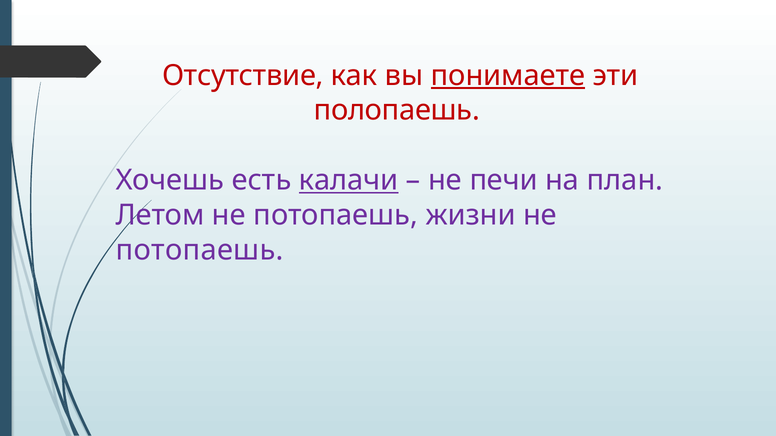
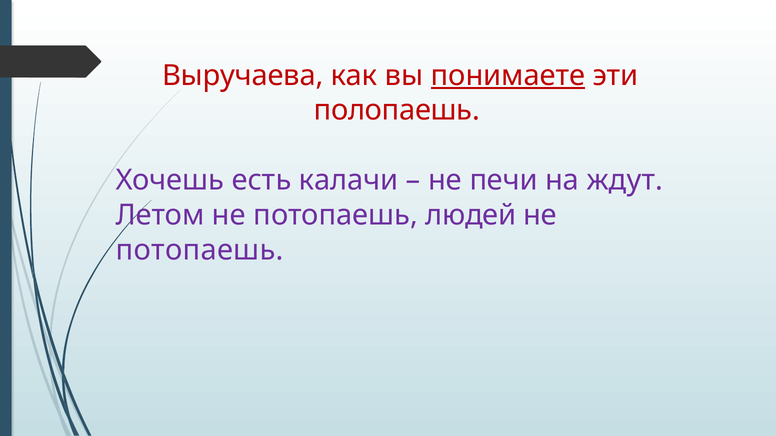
Отсутствие: Отсутствие -> Выручаева
калачи underline: present -> none
план: план -> ждут
жизни: жизни -> людей
